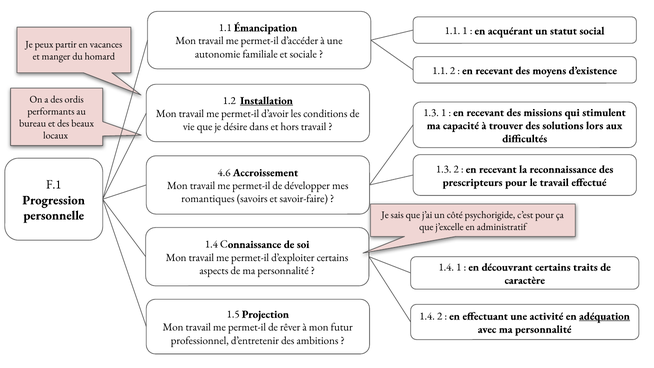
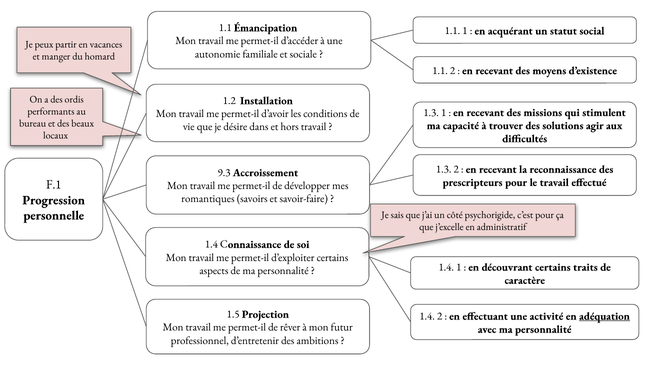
Installation underline: present -> none
lors: lors -> agir
4.6: 4.6 -> 9.3
